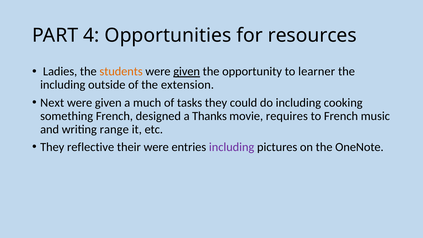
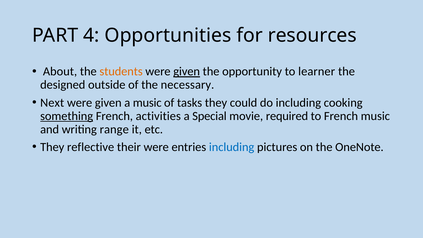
Ladies: Ladies -> About
including at (63, 85): including -> designed
extension: extension -> necessary
a much: much -> music
something underline: none -> present
designed: designed -> activities
Thanks: Thanks -> Special
requires: requires -> required
including at (232, 147) colour: purple -> blue
